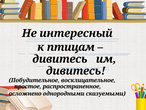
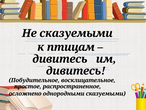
Не интересный: интересный -> сказуемыми
